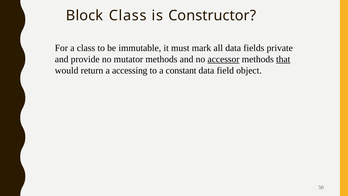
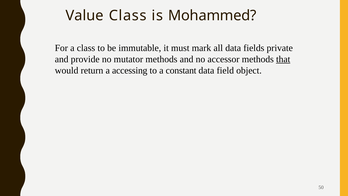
Block: Block -> Value
Constructor: Constructor -> Mohammed
accessor underline: present -> none
